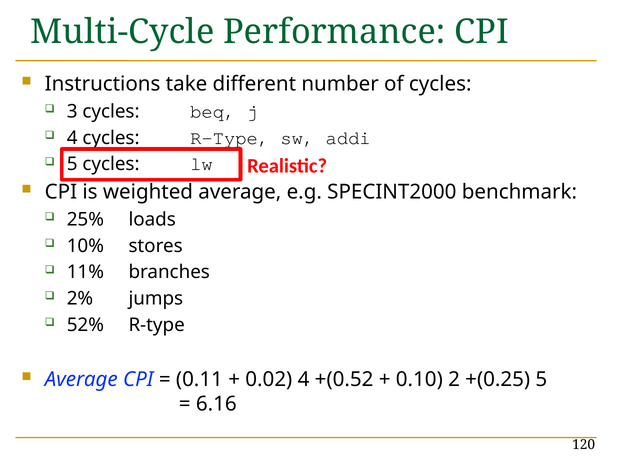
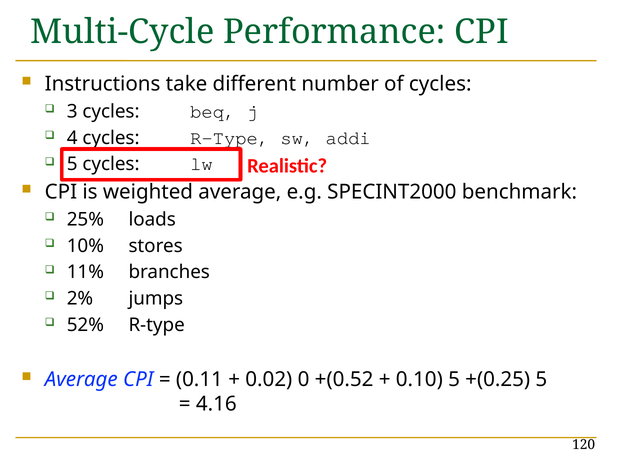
0.02 4: 4 -> 0
0.10 2: 2 -> 5
6.16: 6.16 -> 4.16
